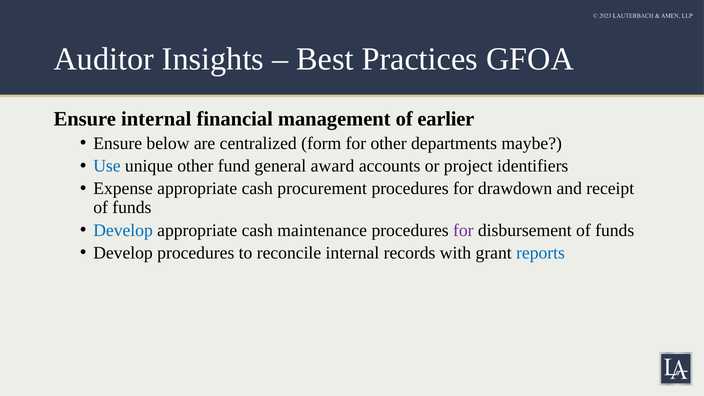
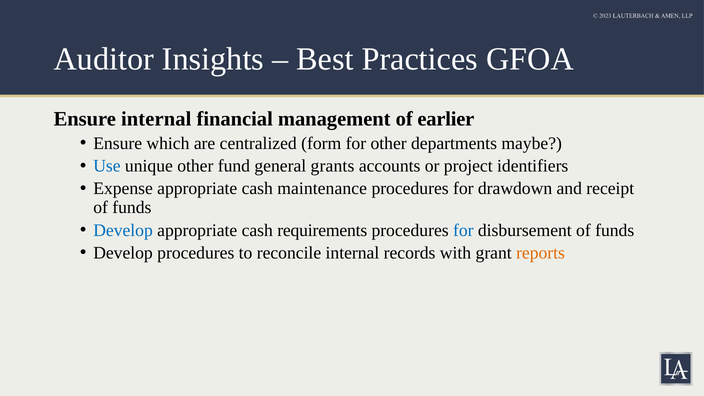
below: below -> which
award: award -> grants
procurement: procurement -> maintenance
maintenance: maintenance -> requirements
for at (463, 230) colour: purple -> blue
reports colour: blue -> orange
